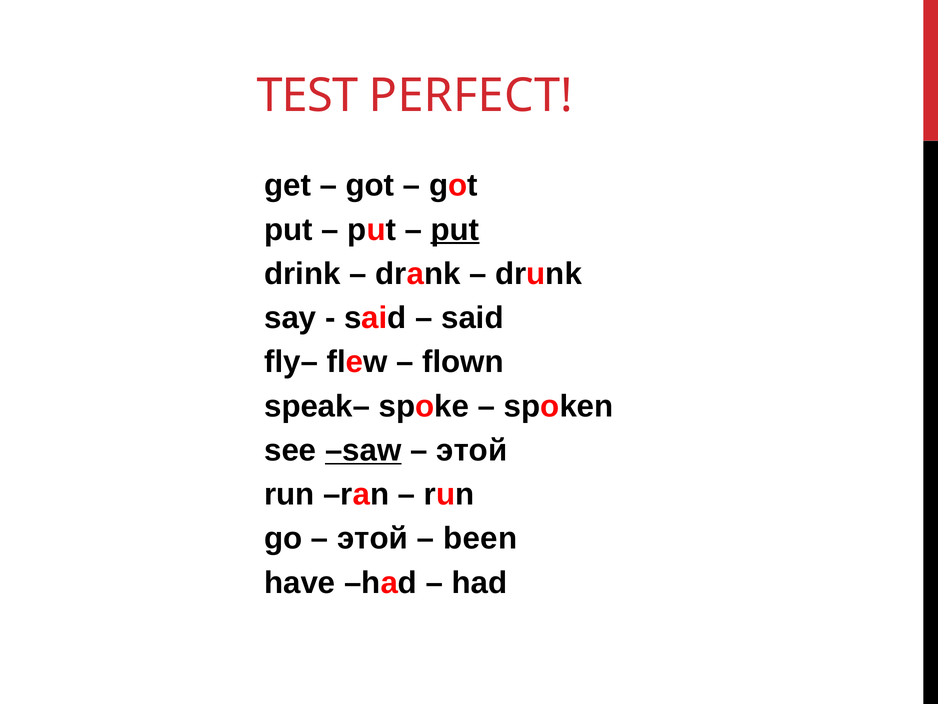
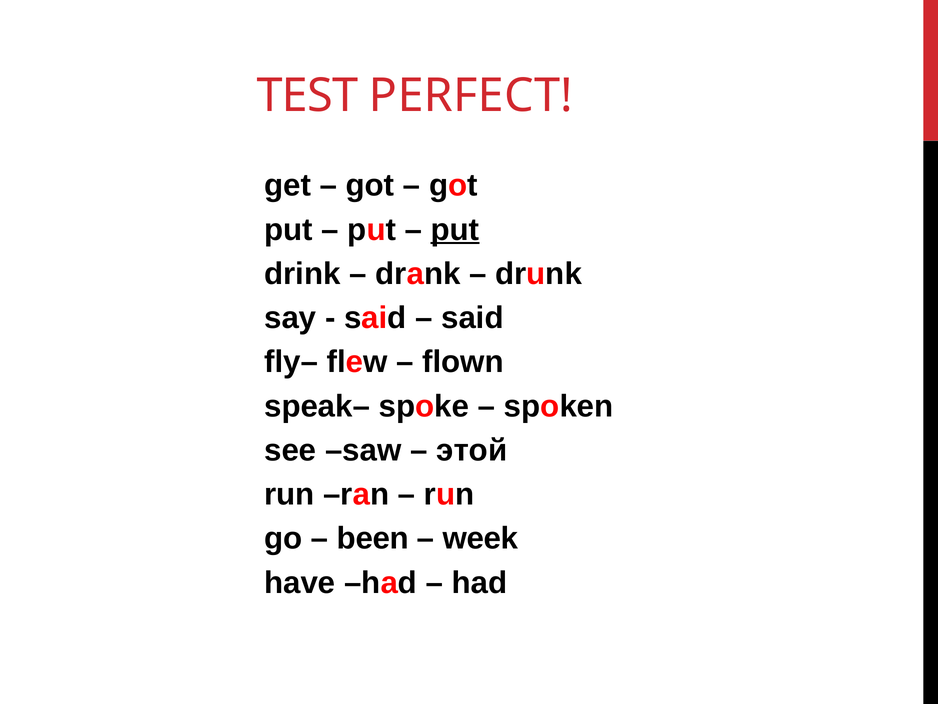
saw underline: present -> none
этой at (373, 538): этой -> been
been: been -> week
